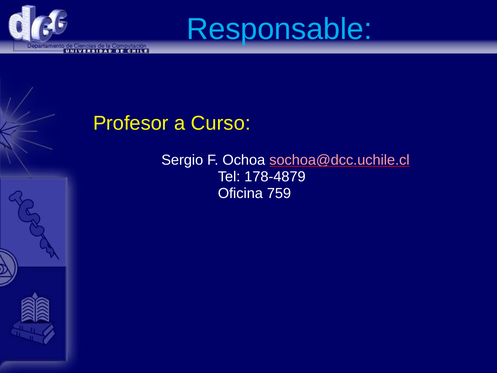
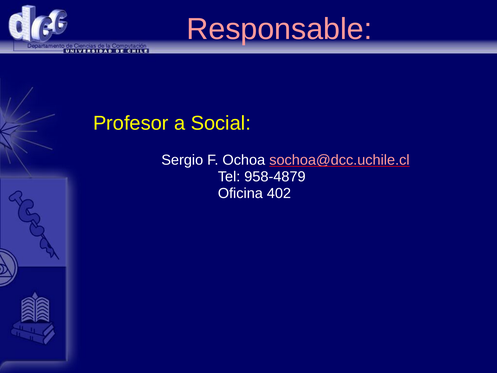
Responsable colour: light blue -> pink
Curso: Curso -> Social
178-4879: 178-4879 -> 958-4879
759: 759 -> 402
